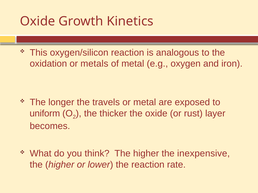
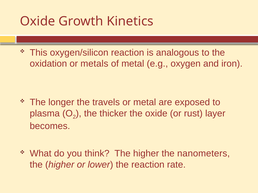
uniform: uniform -> plasma
inexpensive: inexpensive -> nanometers
